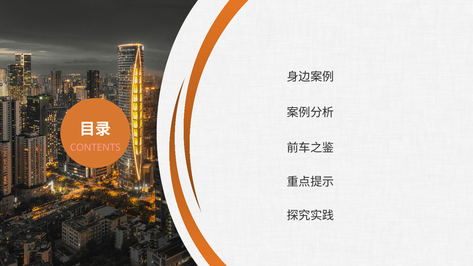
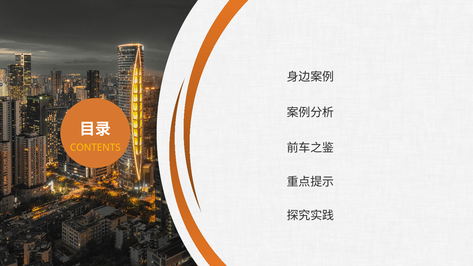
CONTENTS colour: pink -> yellow
